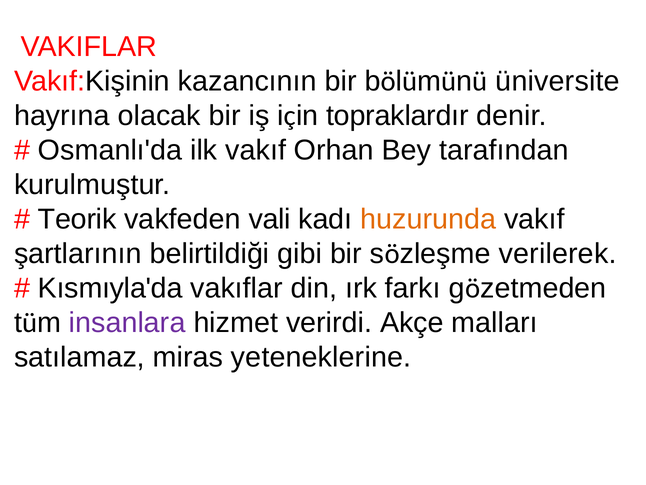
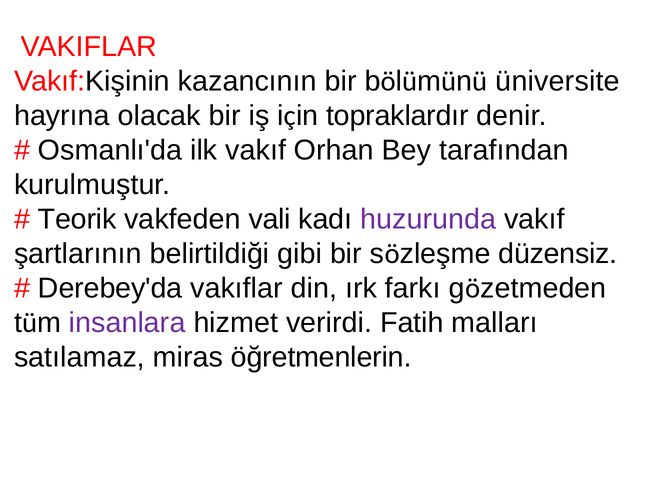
huzurunda colour: orange -> purple
verilerek: verilerek -> düzensiz
Kısmıyla'da: Kısmıyla'da -> Derebey'da
Akçe: Akçe -> Fatih
yeteneklerine: yeteneklerine -> öğretmenlerin
